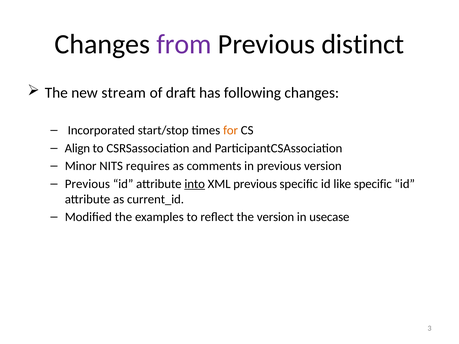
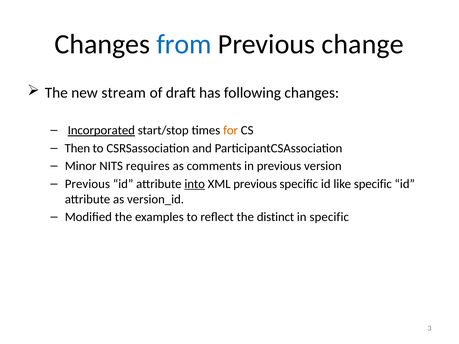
from colour: purple -> blue
distinct: distinct -> change
Incorporated underline: none -> present
Align: Align -> Then
current_id: current_id -> version_id
the version: version -> distinct
in usecase: usecase -> specific
